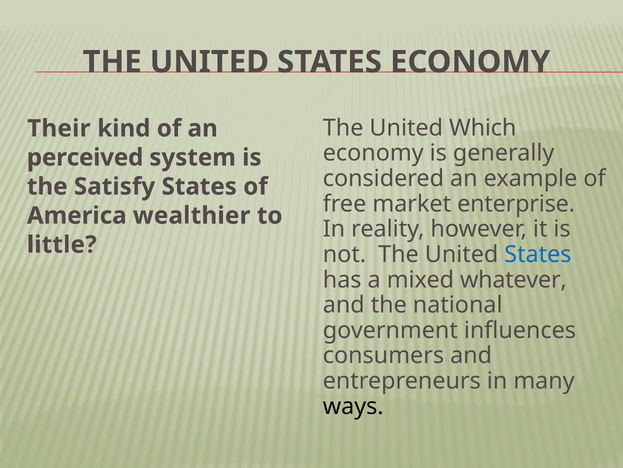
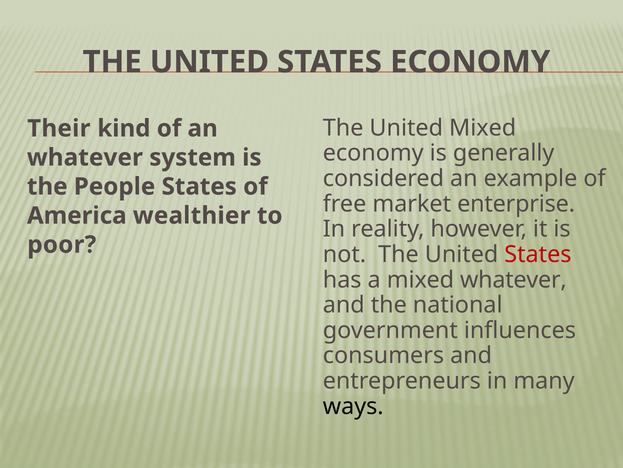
United Which: Which -> Mixed
perceived at (85, 157): perceived -> whatever
Satisfy: Satisfy -> People
little: little -> poor
States at (538, 254) colour: blue -> red
